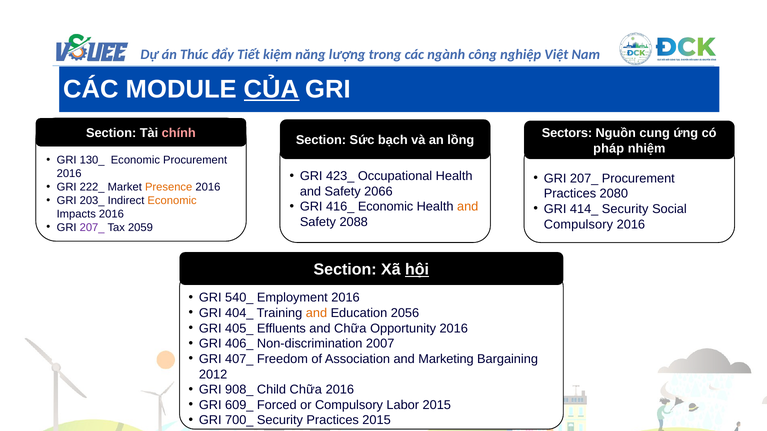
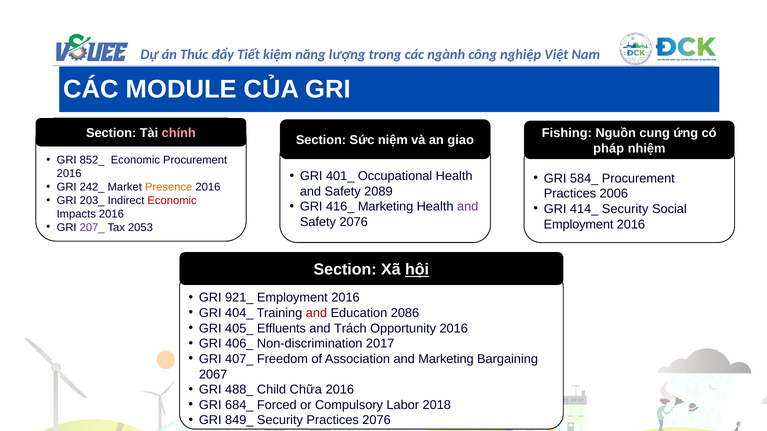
CỦA underline: present -> none
Sectors: Sectors -> Fishing
bạch: bạch -> niệm
lồng: lồng -> giao
130_: 130_ -> 852_
423_: 423_ -> 401_
207_ at (584, 179): 207_ -> 584_
222_: 222_ -> 242_
2066: 2066 -> 2089
2080: 2080 -> 2006
Economic at (172, 201) colour: orange -> red
416_ Economic: Economic -> Marketing
and at (468, 207) colour: orange -> purple
Safety 2088: 2088 -> 2076
Compulsory at (578, 225): Compulsory -> Employment
2059: 2059 -> 2053
540_: 540_ -> 921_
and at (316, 313) colour: orange -> red
2056: 2056 -> 2086
and Chữa: Chữa -> Trách
2007: 2007 -> 2017
2012: 2012 -> 2067
908_: 908_ -> 488_
609_: 609_ -> 684_
Labor 2015: 2015 -> 2018
700_: 700_ -> 849_
Practices 2015: 2015 -> 2076
